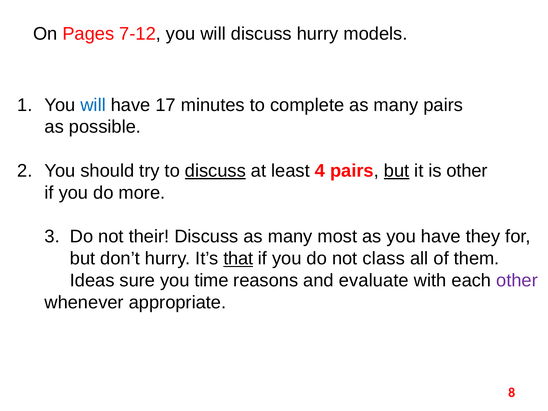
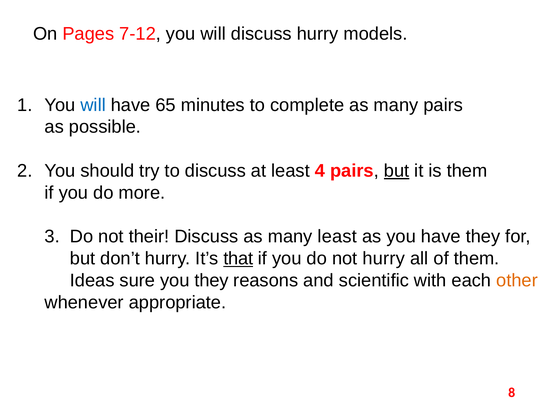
17: 17 -> 65
discuss at (215, 171) underline: present -> none
is other: other -> them
many most: most -> least
not class: class -> hurry
you time: time -> they
evaluate: evaluate -> scientific
other at (517, 280) colour: purple -> orange
